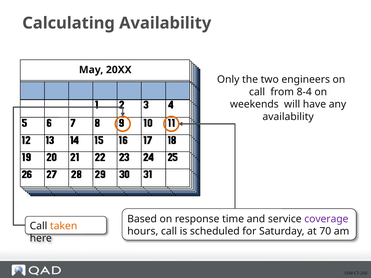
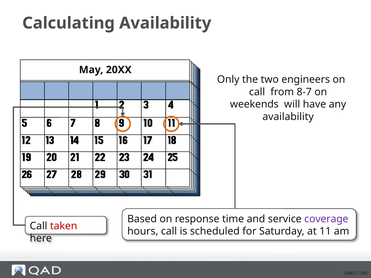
8-4: 8-4 -> 8-7
taken colour: orange -> red
70: 70 -> 11
